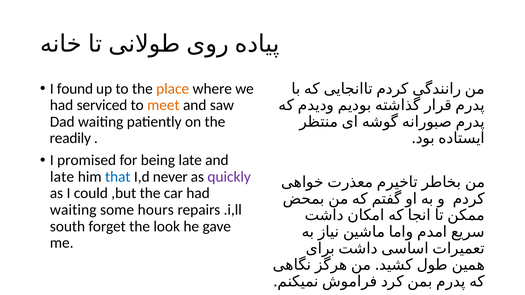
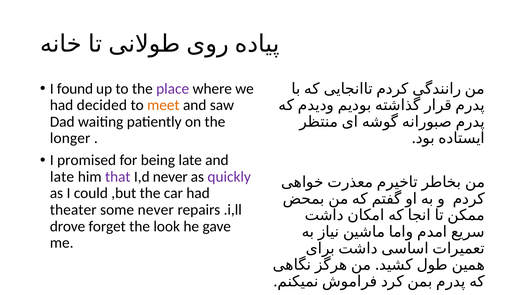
place colour: orange -> purple
serviced: serviced -> decided
readily: readily -> longer
that colour: blue -> purple
waiting at (73, 210): waiting -> theater
some hours: hours -> never
south: south -> drove
